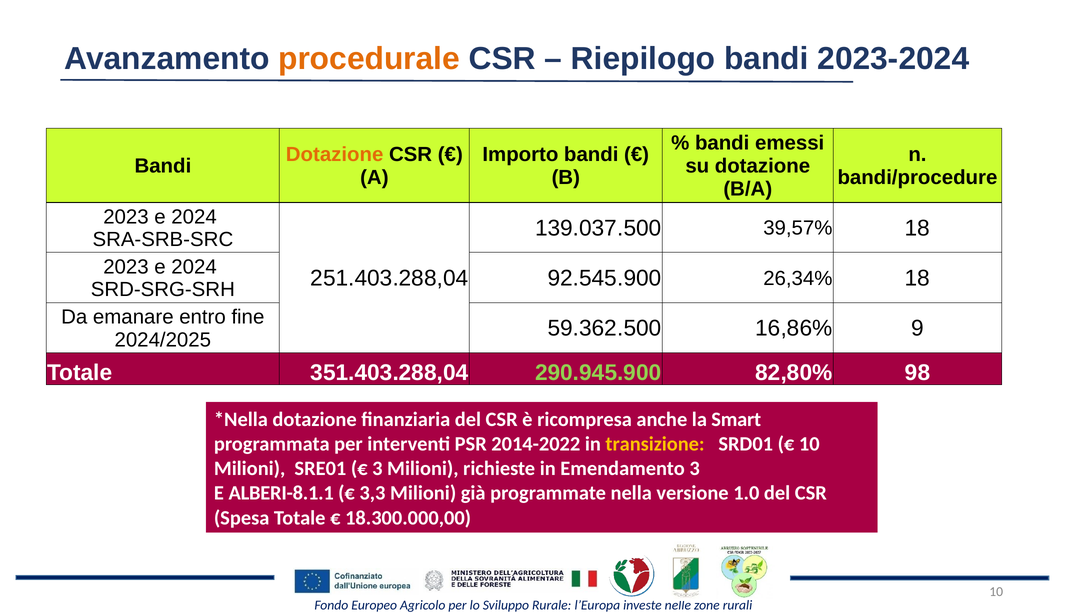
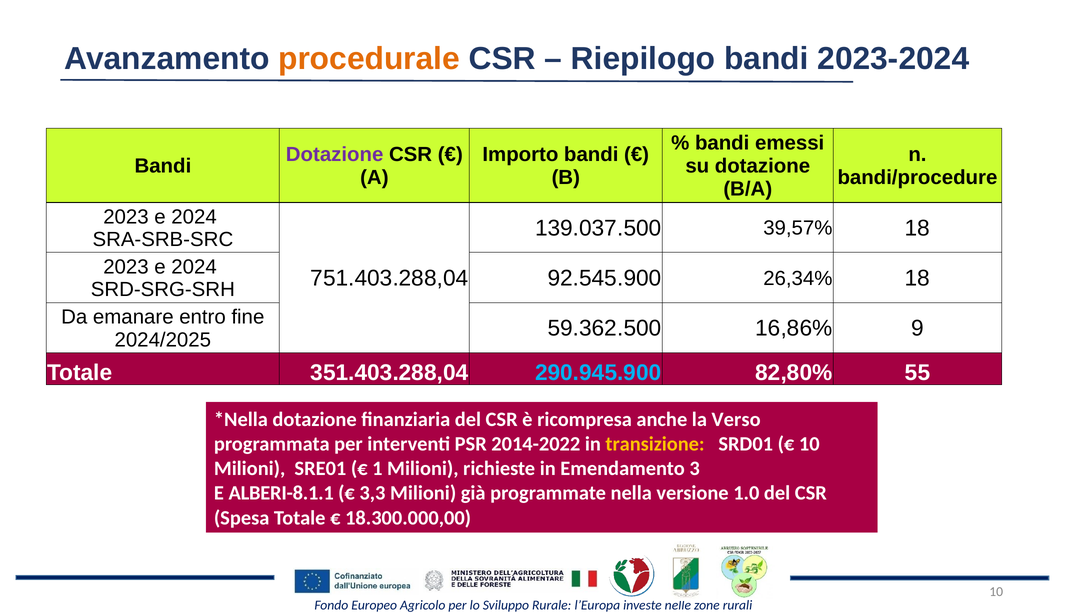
Dotazione at (335, 155) colour: orange -> purple
251.403.288,04: 251.403.288,04 -> 751.403.288,04
290.945.900 colour: light green -> light blue
98: 98 -> 55
Smart: Smart -> Verso
3 at (377, 469): 3 -> 1
